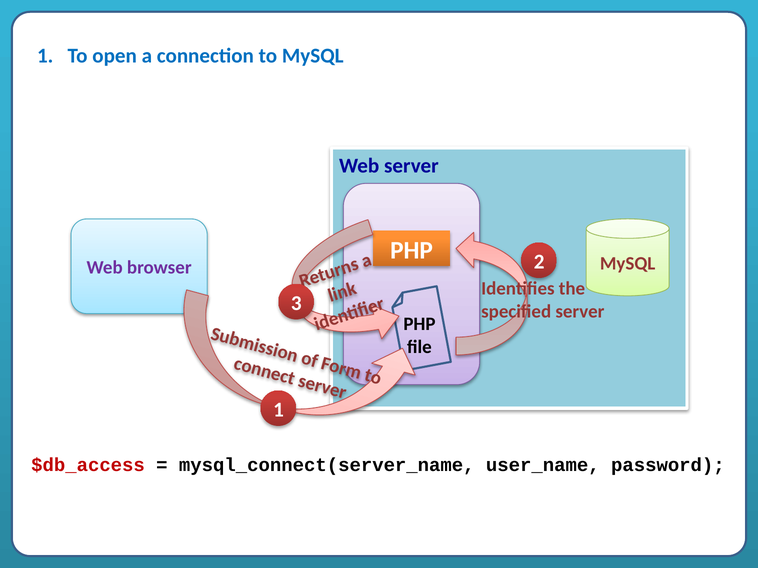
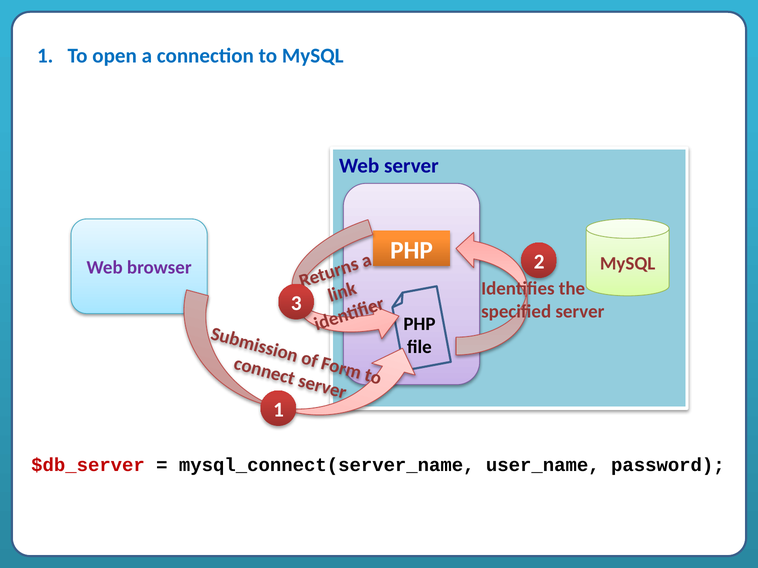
$db_access: $db_access -> $db_server
